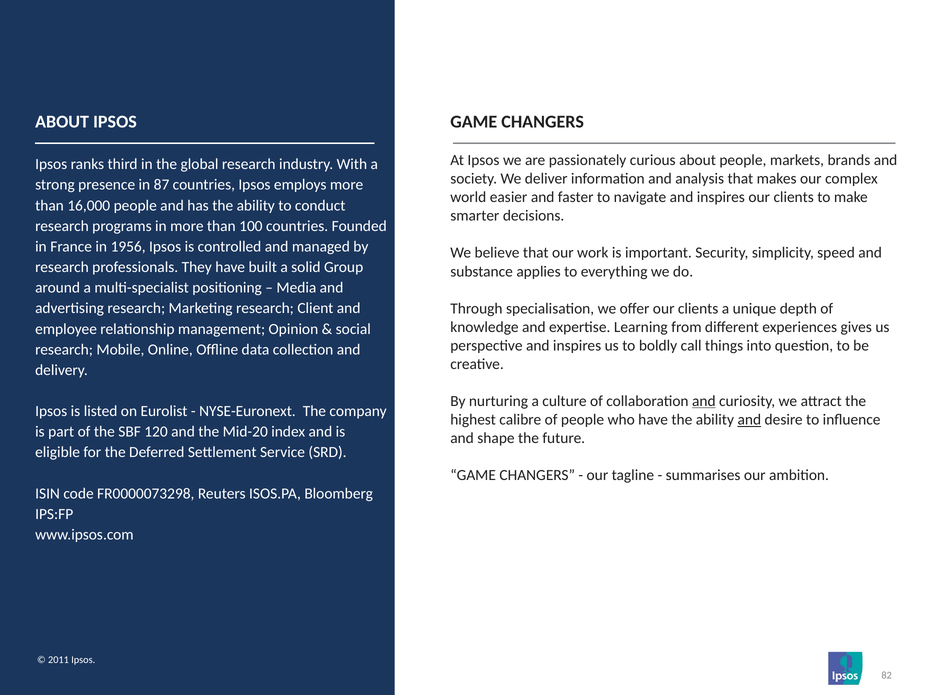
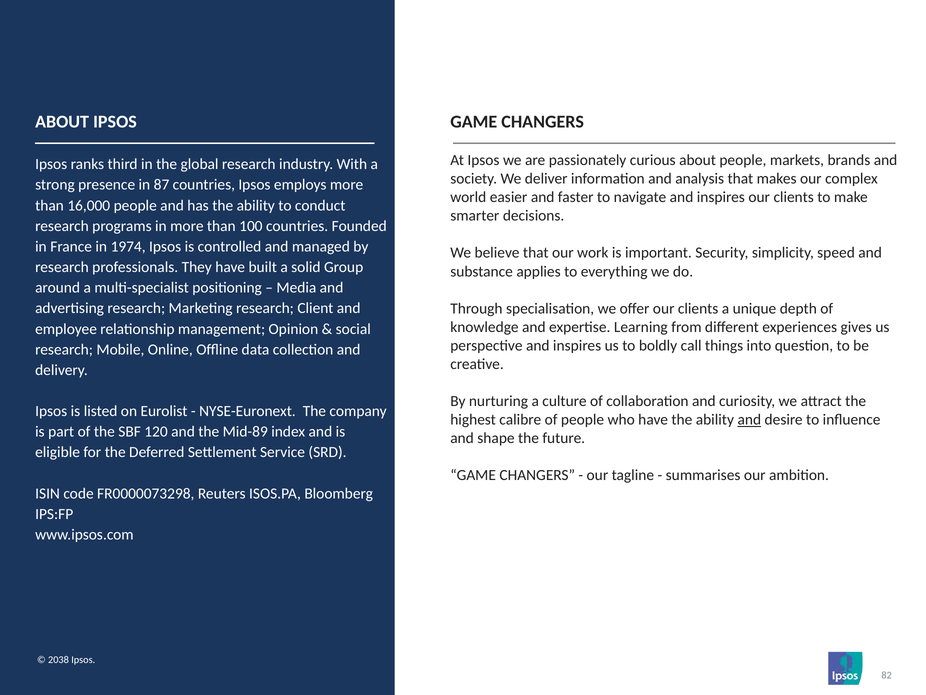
1956: 1956 -> 1974
and at (704, 401) underline: present -> none
Mid-20: Mid-20 -> Mid-89
2011: 2011 -> 2038
